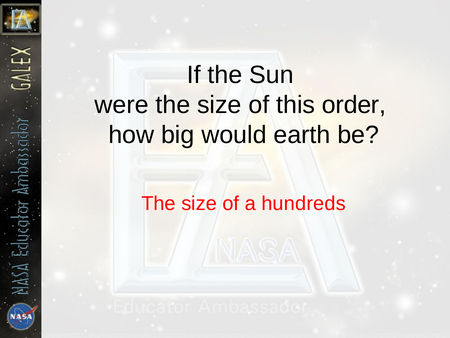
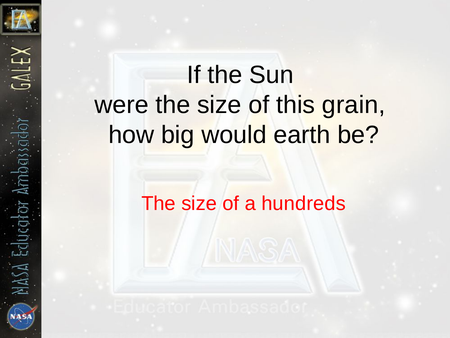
order: order -> grain
